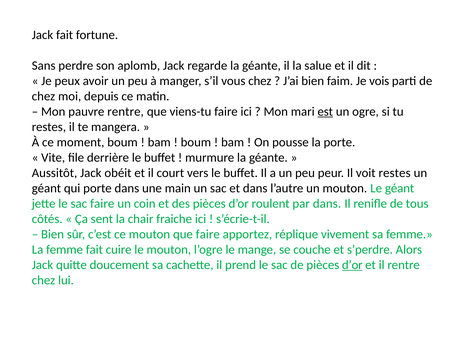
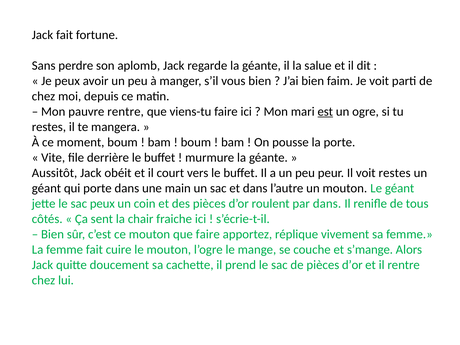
vous chez: chez -> bien
Je vois: vois -> voit
sac faire: faire -> peux
s’perdre: s’perdre -> s’mange
d’or at (352, 265) underline: present -> none
